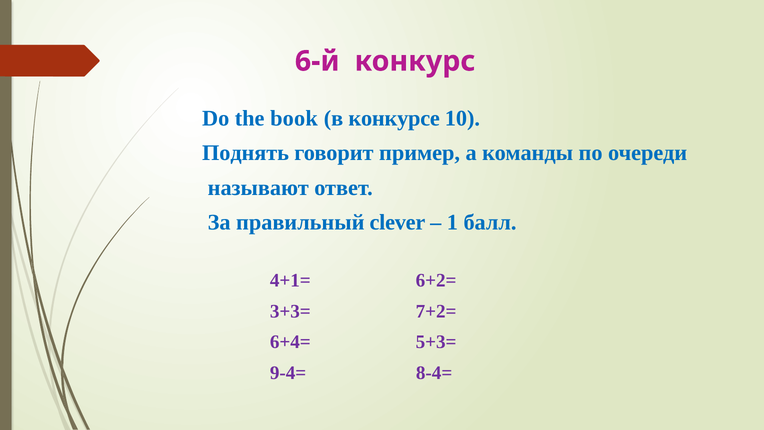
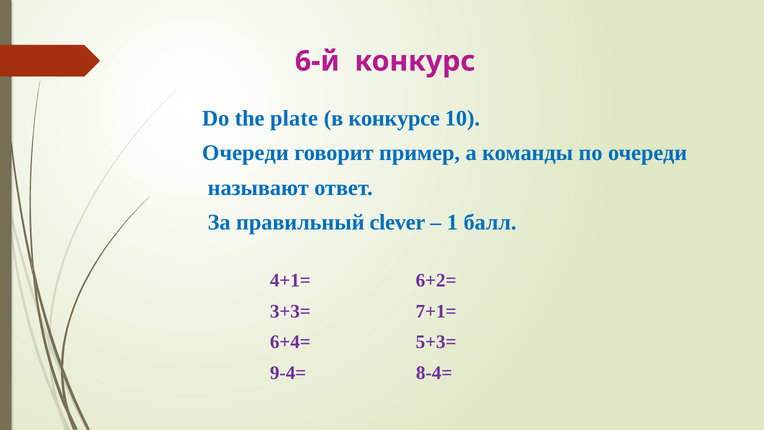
book: book -> plate
Поднять at (245, 153): Поднять -> Очереди
7+2=: 7+2= -> 7+1=
